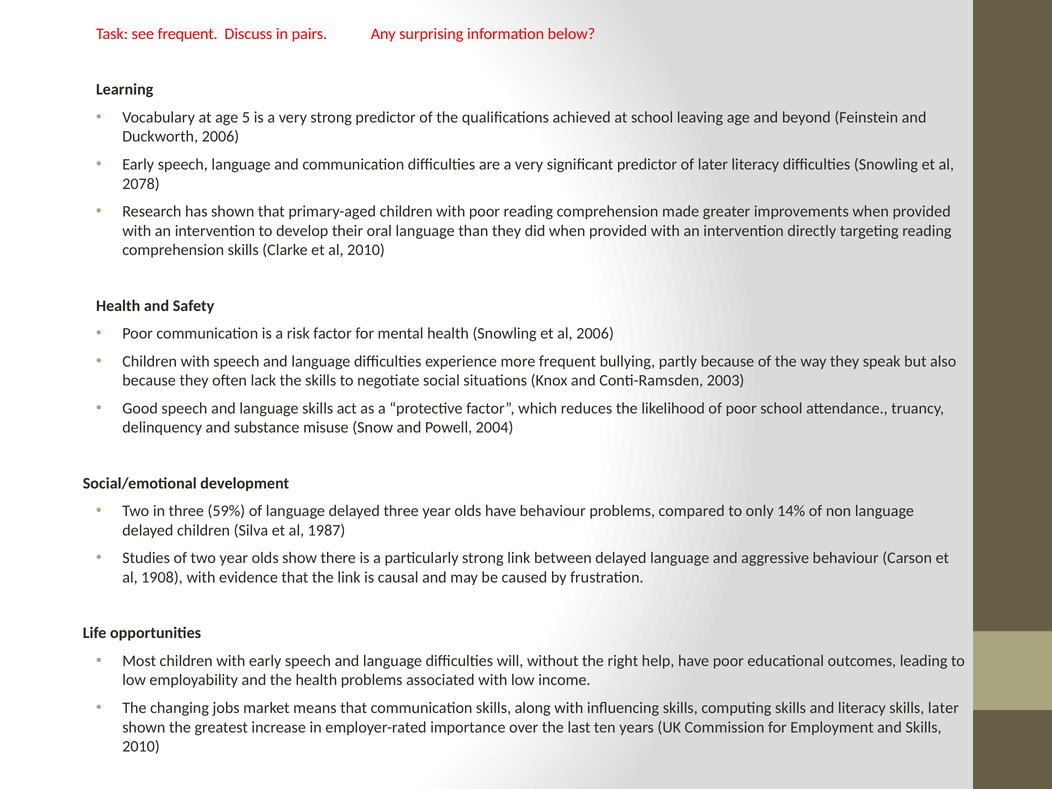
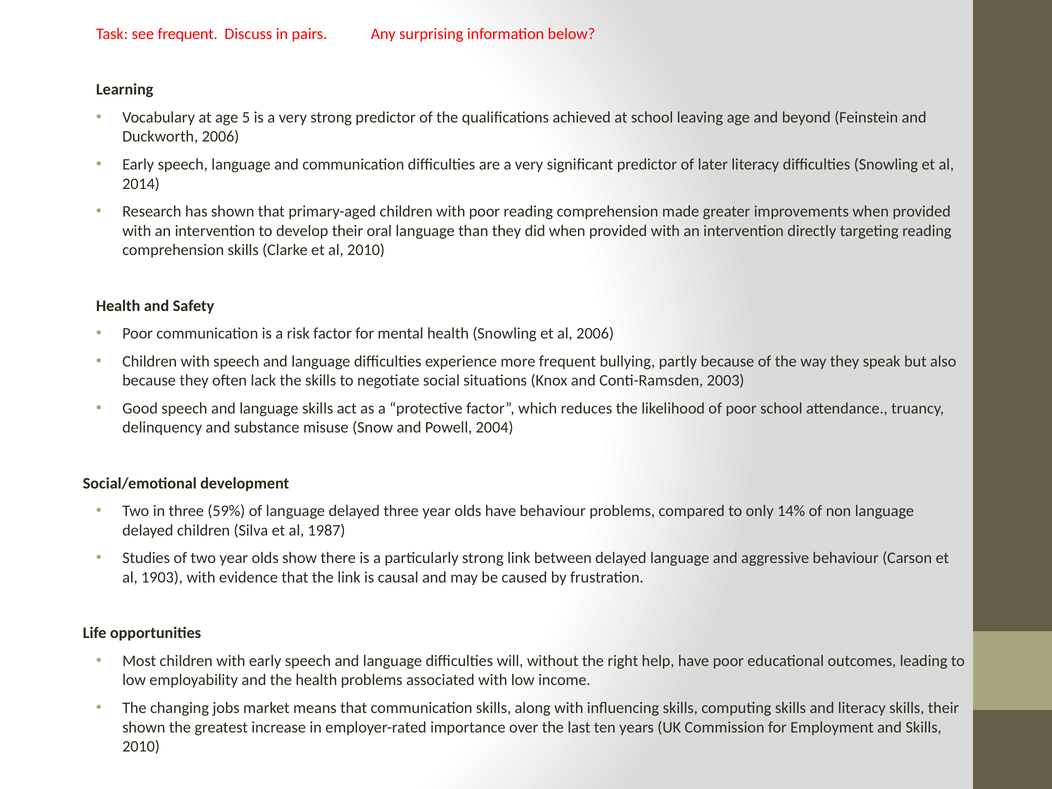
2078: 2078 -> 2014
1908: 1908 -> 1903
skills later: later -> their
